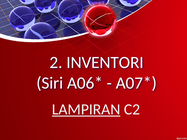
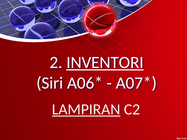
INVENTORI underline: none -> present
